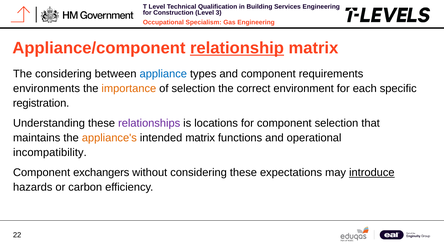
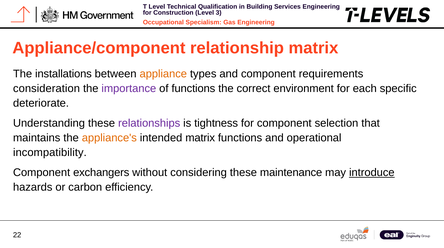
relationship underline: present -> none
The considering: considering -> installations
appliance colour: blue -> orange
environments: environments -> consideration
importance colour: orange -> purple
of selection: selection -> functions
registration: registration -> deteriorate
locations: locations -> tightness
expectations: expectations -> maintenance
